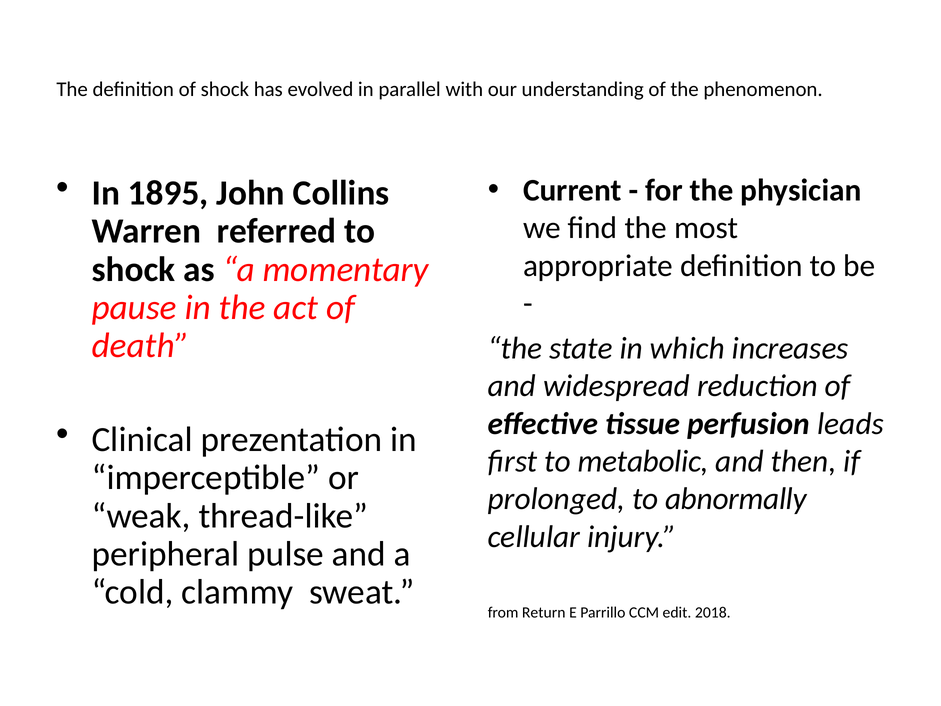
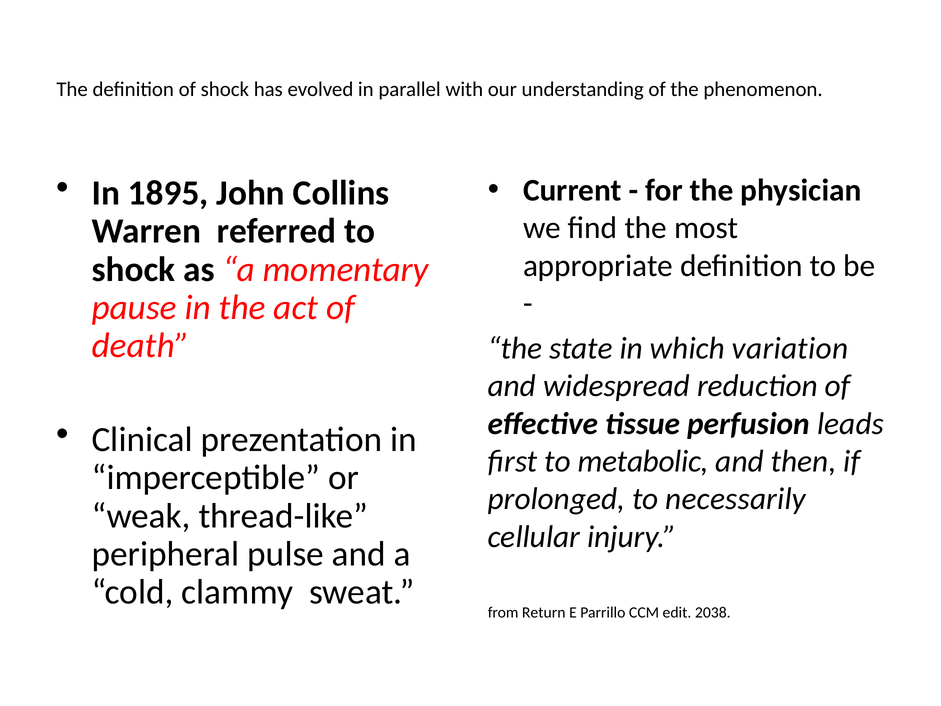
increases: increases -> variation
abnormally: abnormally -> necessarily
2018: 2018 -> 2038
